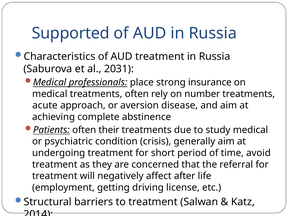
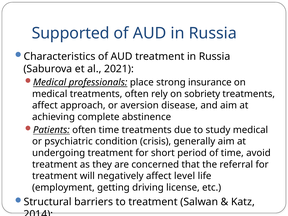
2031: 2031 -> 2021
number: number -> sobriety
acute at (45, 105): acute -> affect
often their: their -> time
after: after -> level
